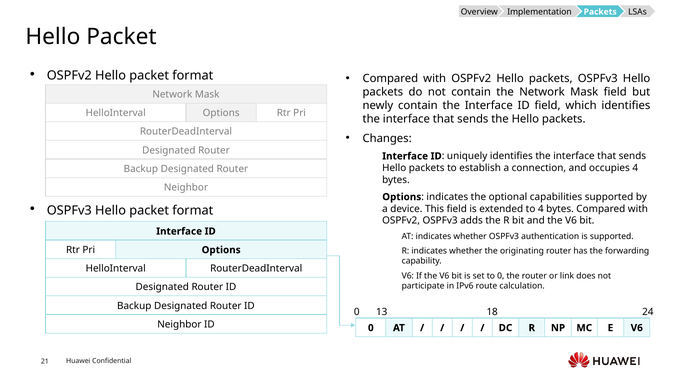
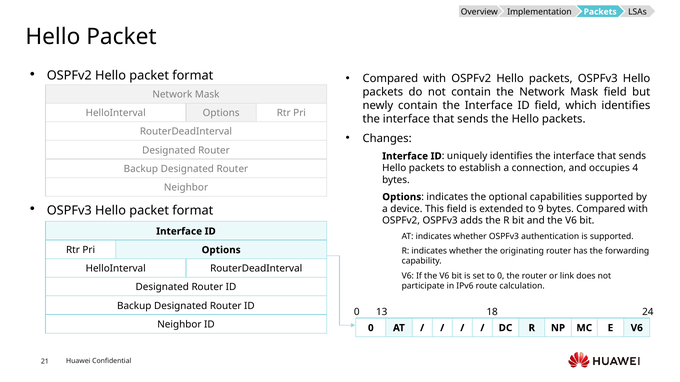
to 4: 4 -> 9
